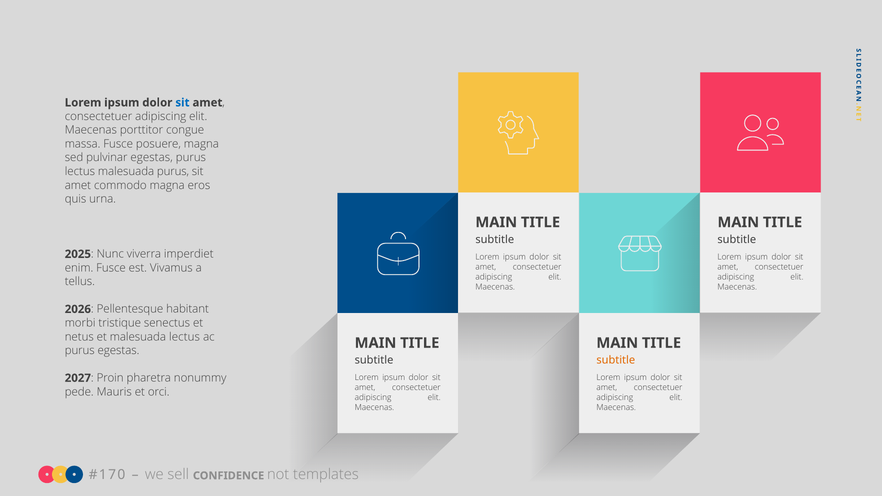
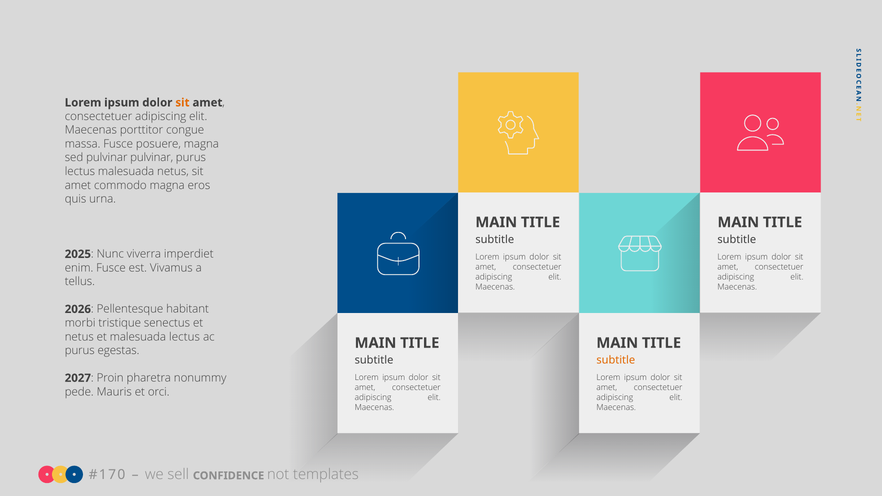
sit at (182, 103) colour: blue -> orange
pulvinar egestas: egestas -> pulvinar
malesuada purus: purus -> netus
